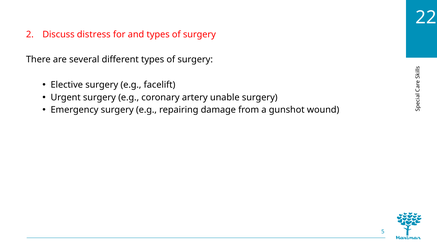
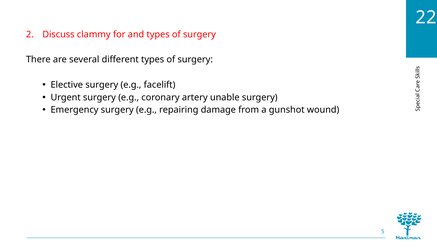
distress: distress -> clammy
